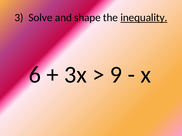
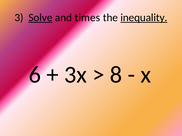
Solve underline: none -> present
shape: shape -> times
9: 9 -> 8
